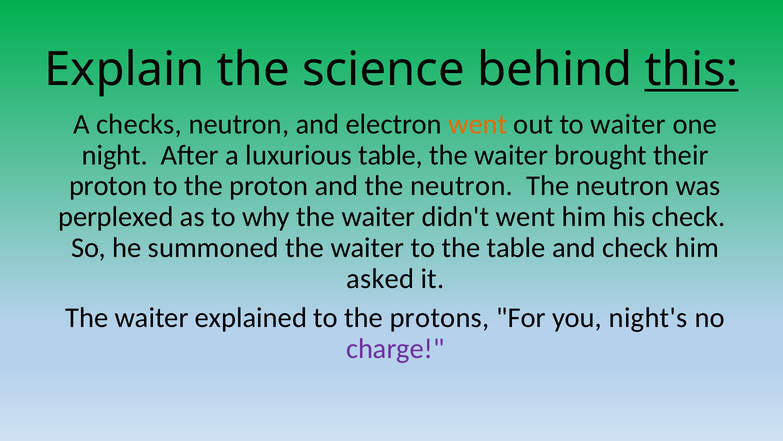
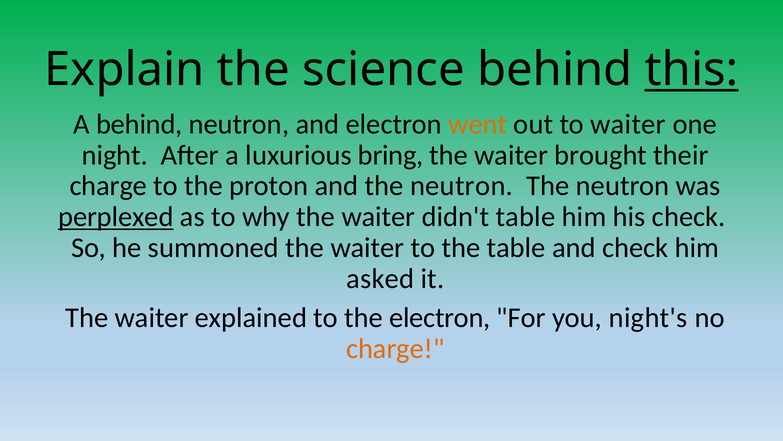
A checks: checks -> behind
luxurious table: table -> bring
proton at (108, 186): proton -> charge
perplexed underline: none -> present
didn't went: went -> table
the protons: protons -> electron
charge at (395, 348) colour: purple -> orange
